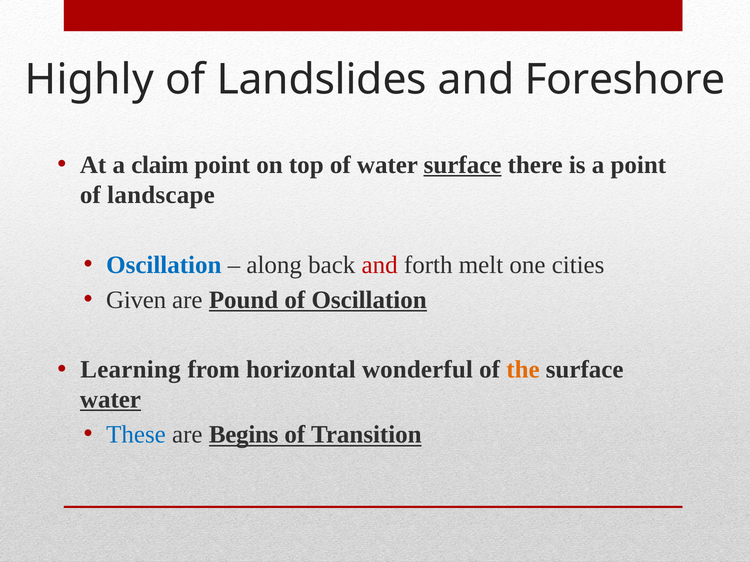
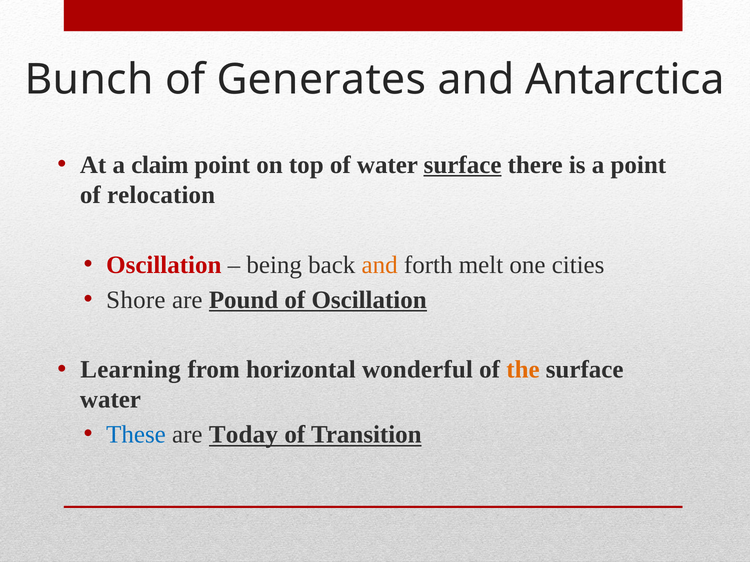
Highly: Highly -> Bunch
Landslides: Landslides -> Generates
Foreshore: Foreshore -> Antarctica
landscape: landscape -> relocation
Oscillation at (164, 265) colour: blue -> red
along: along -> being
and at (380, 265) colour: red -> orange
Given: Given -> Shore
water at (110, 400) underline: present -> none
Begins: Begins -> Today
